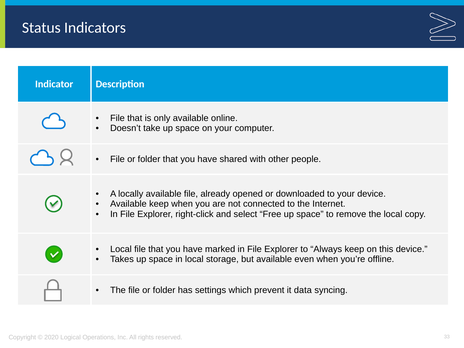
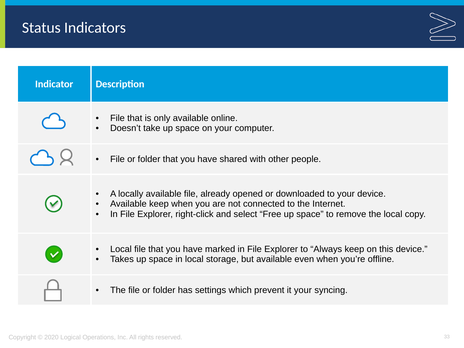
it data: data -> your
